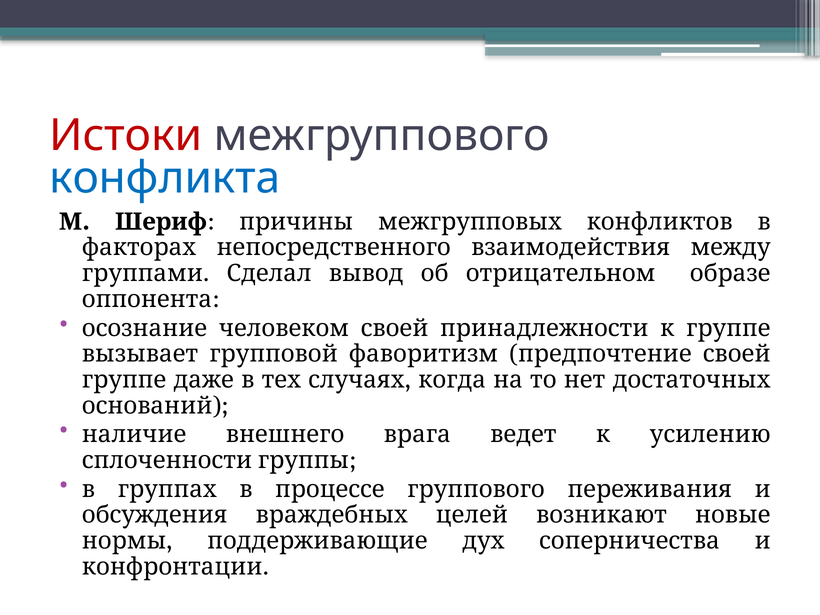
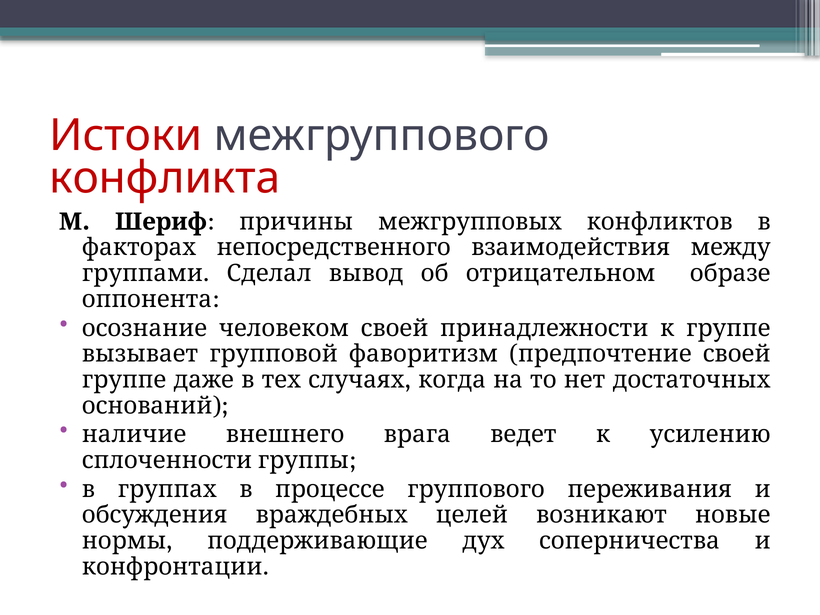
конфликта colour: blue -> red
